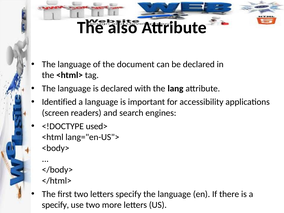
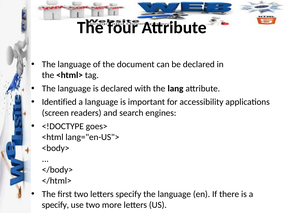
also: also -> four
used>: used> -> goes>
